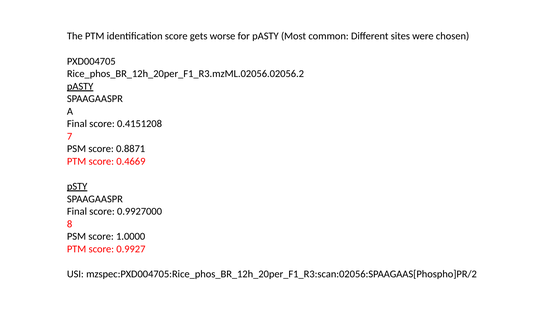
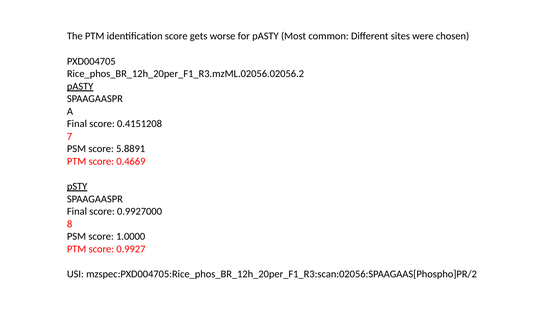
0.8871: 0.8871 -> 5.8891
